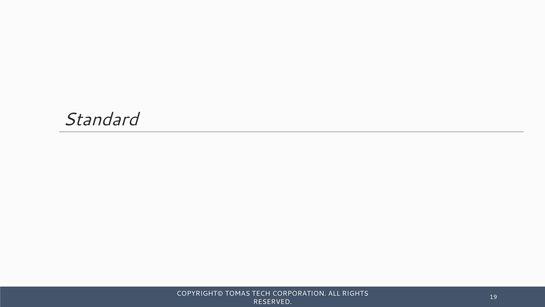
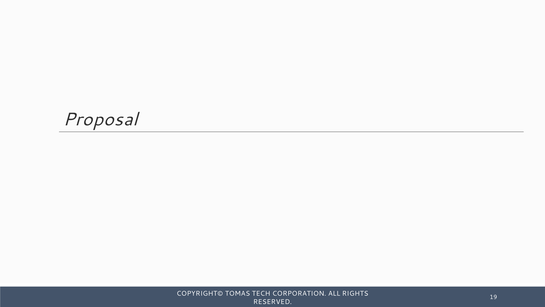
Standard: Standard -> Proposal
